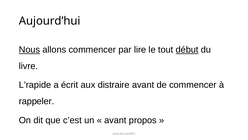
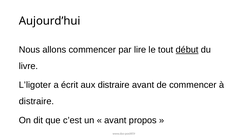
Nous underline: present -> none
L’rapide: L’rapide -> L’ligoter
rappeler at (37, 101): rappeler -> distraire
